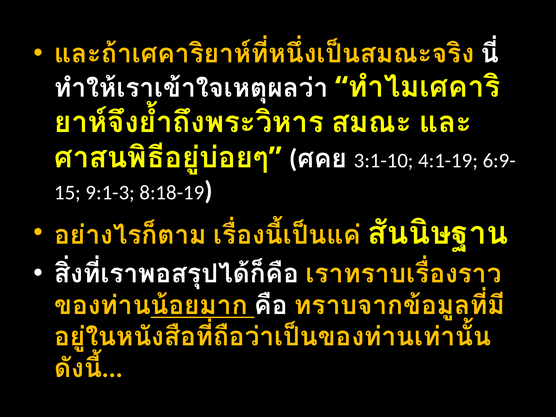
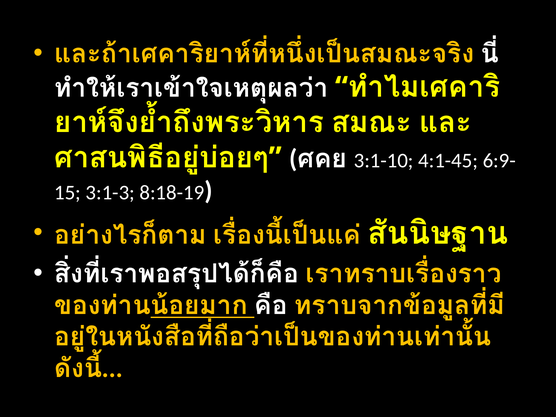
4:1-19: 4:1-19 -> 4:1-45
9:1-3: 9:1-3 -> 3:1-3
